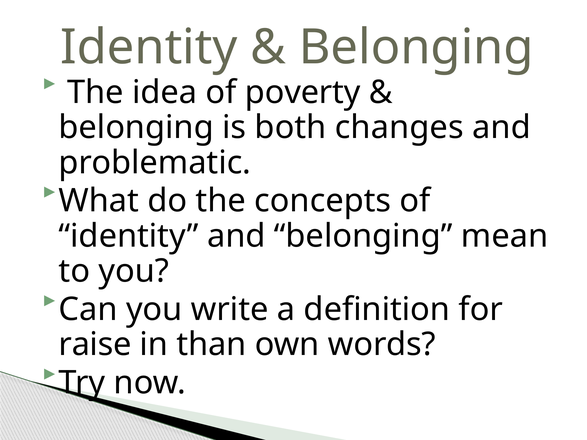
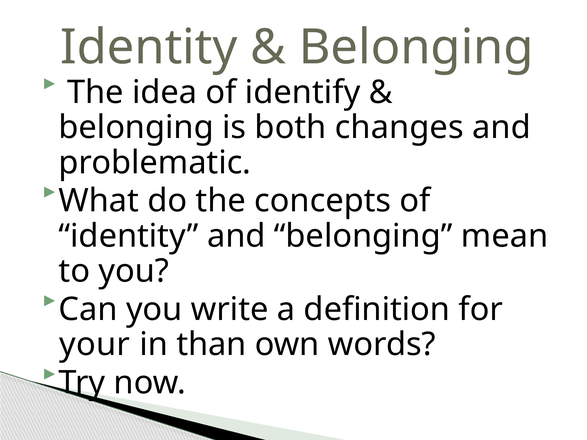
poverty: poverty -> identify
raise: raise -> your
